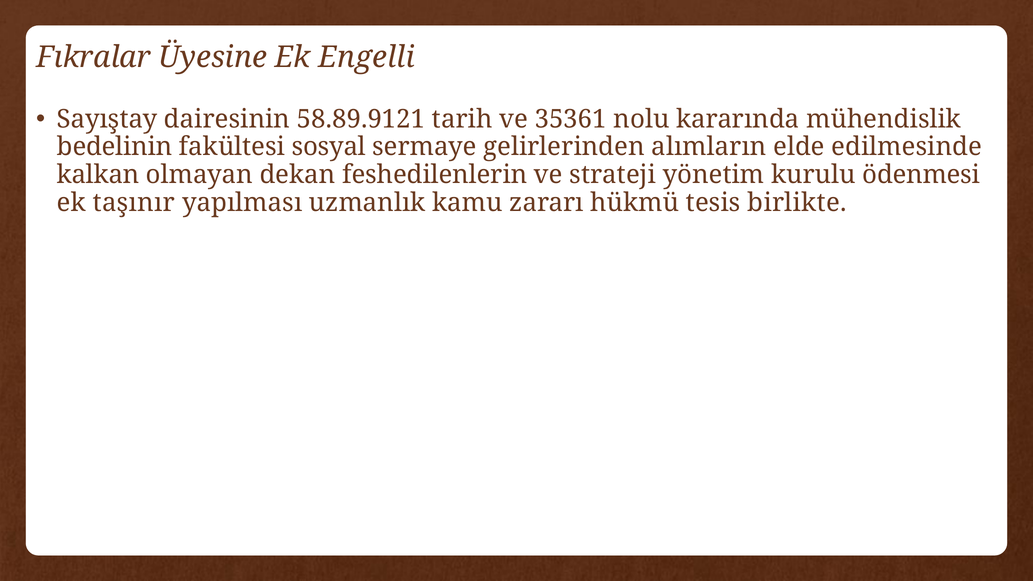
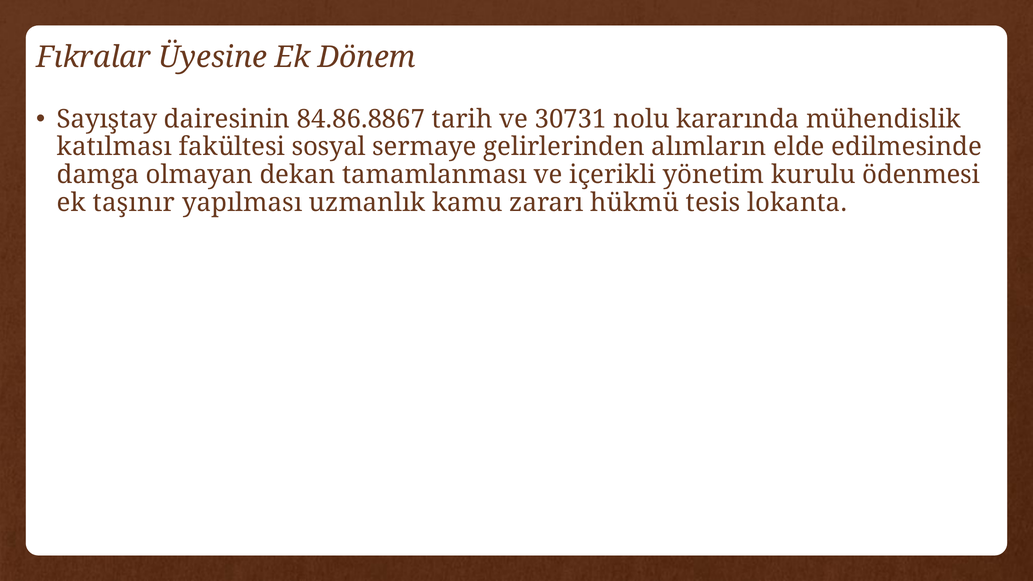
Engelli: Engelli -> Dönem
58.89.9121: 58.89.9121 -> 84.86.8867
35361: 35361 -> 30731
bedelinin: bedelinin -> katılması
kalkan: kalkan -> damga
feshedilenlerin: feshedilenlerin -> tamamlanması
strateji: strateji -> içerikli
birlikte: birlikte -> lokanta
